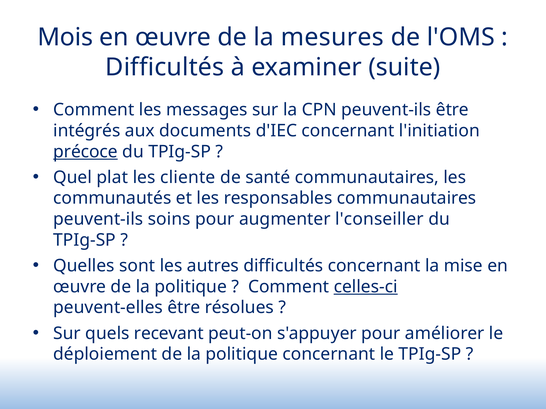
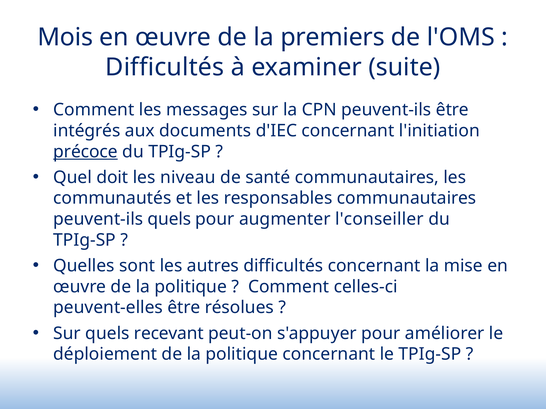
mesures: mesures -> premiers
plat: plat -> doit
cliente: cliente -> niveau
peuvent-ils soins: soins -> quels
celles-ci underline: present -> none
